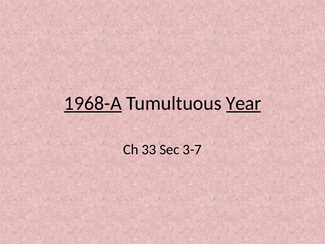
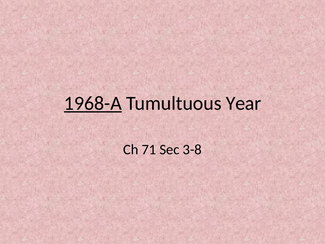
Year underline: present -> none
33: 33 -> 71
3-7: 3-7 -> 3-8
